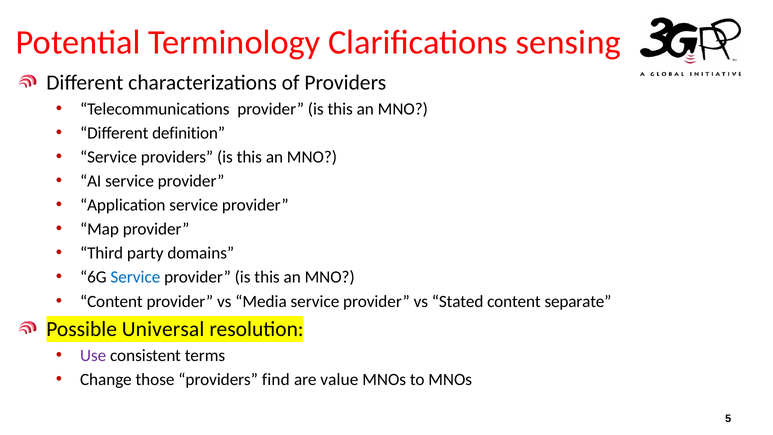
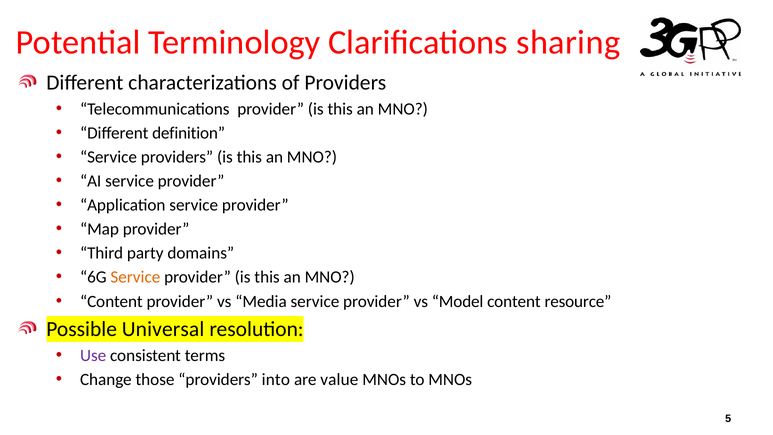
sensing: sensing -> sharing
Service at (135, 277) colour: blue -> orange
Stated: Stated -> Model
separate: separate -> resource
find: find -> into
